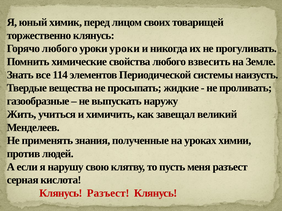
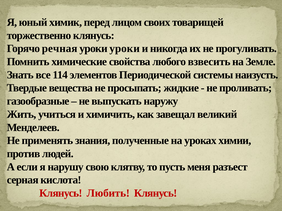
Горячо любого: любого -> речная
Клянусь Разъест: Разъест -> Любить
